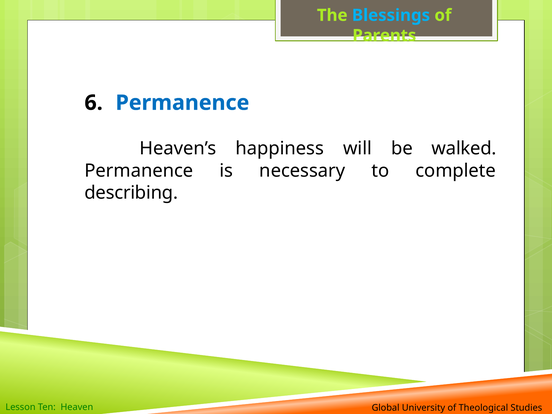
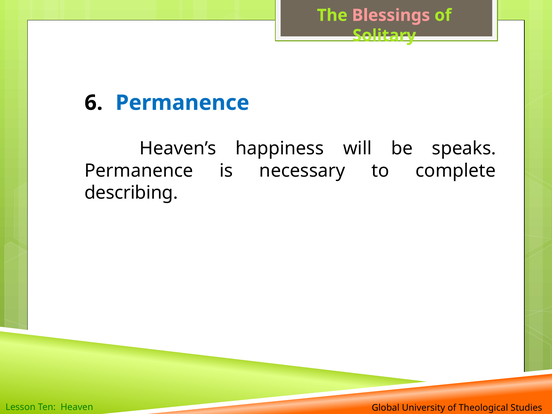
Blessings colour: light blue -> pink
Parents: Parents -> Solitary
walked: walked -> speaks
